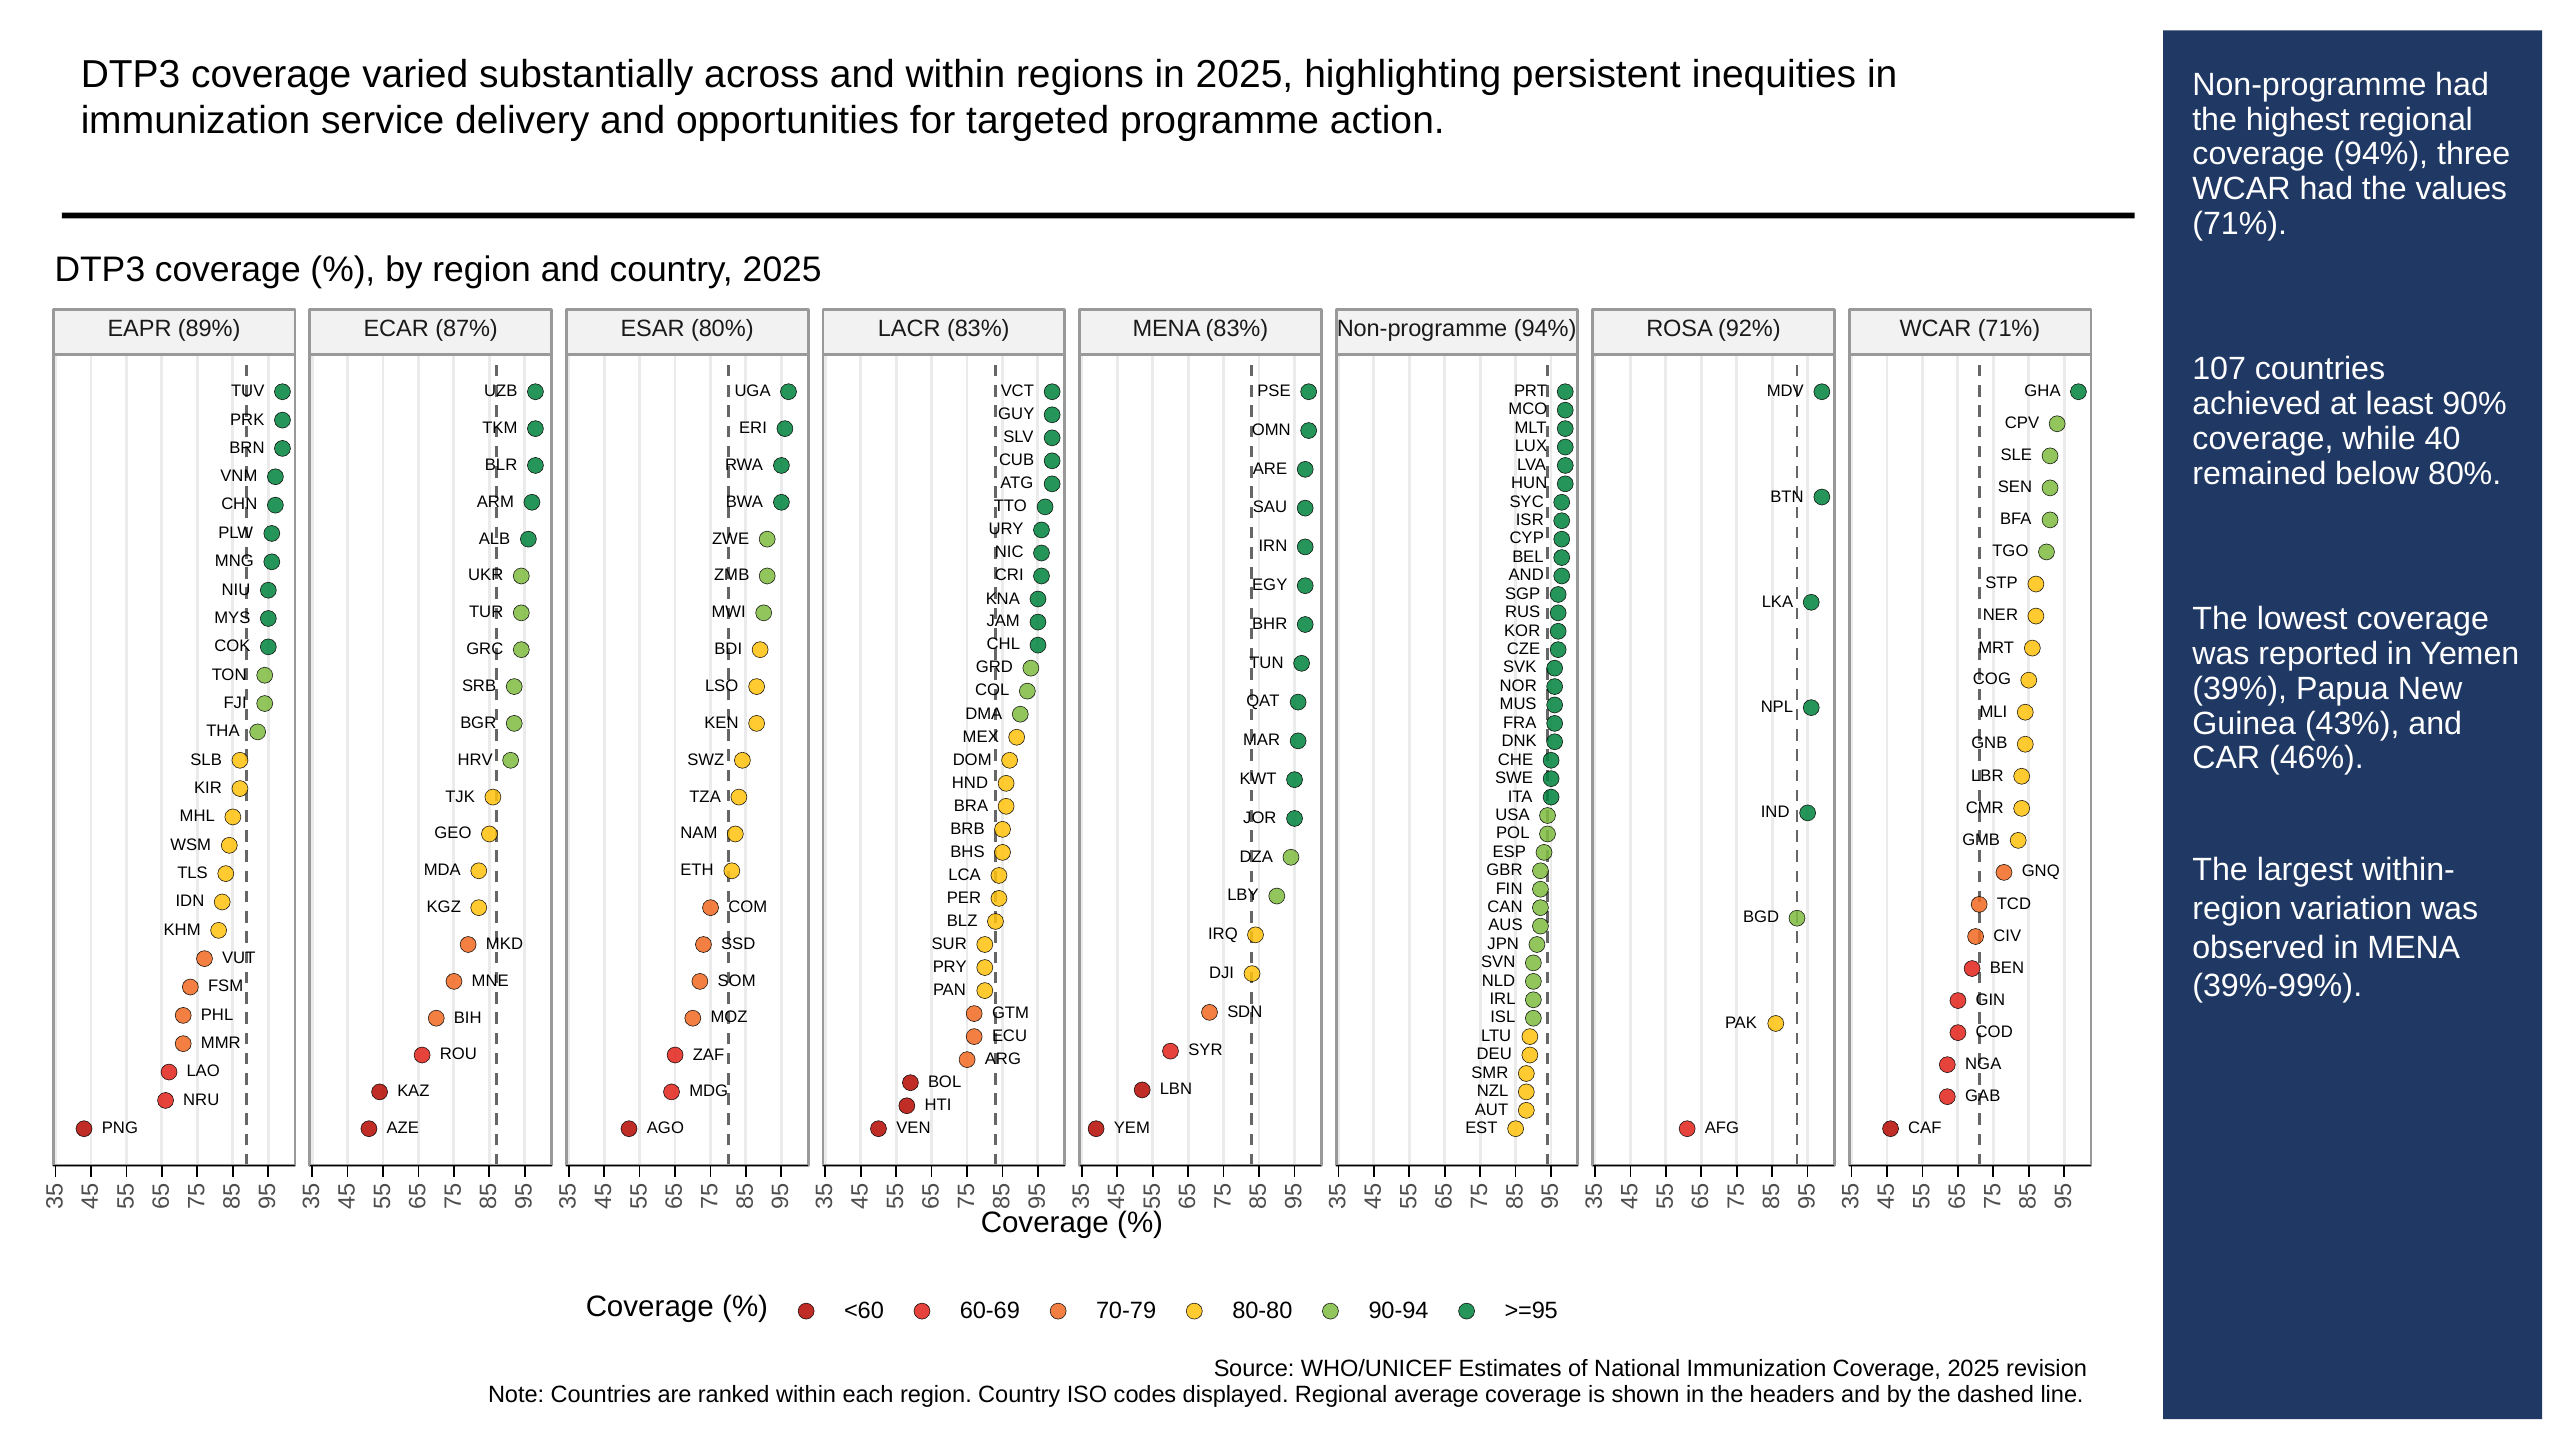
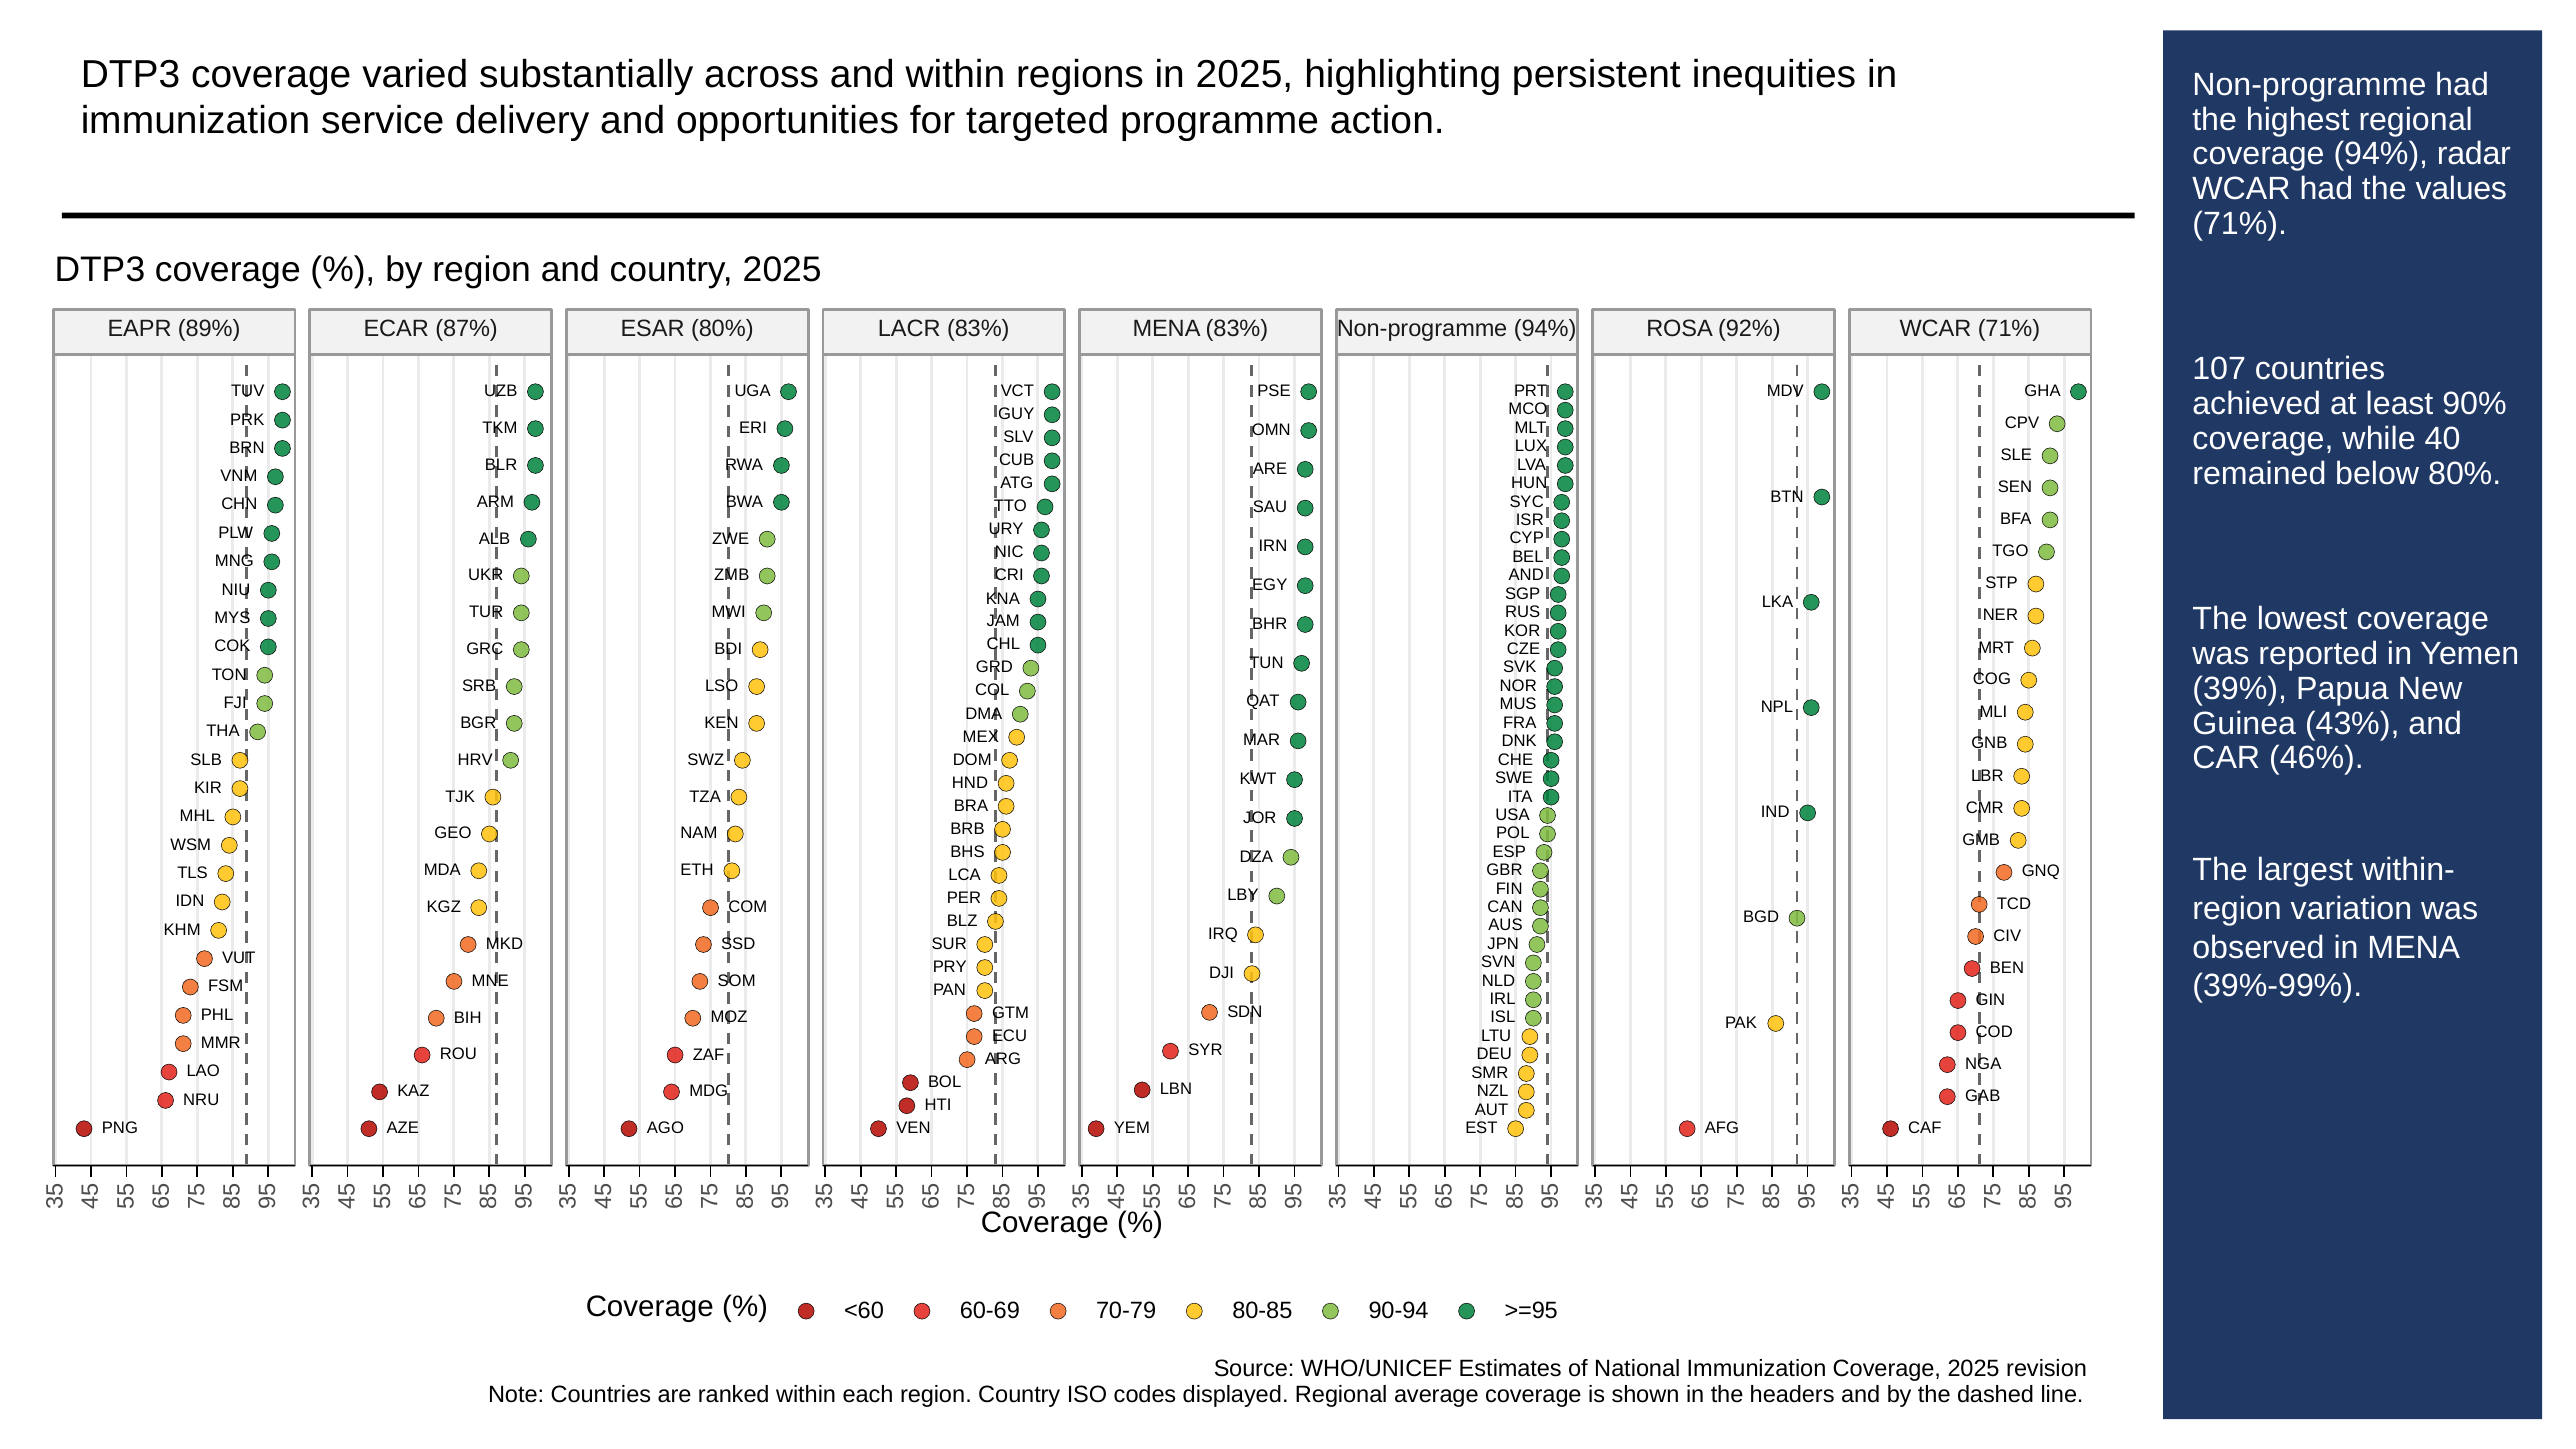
three: three -> radar
80-80: 80-80 -> 80-85
